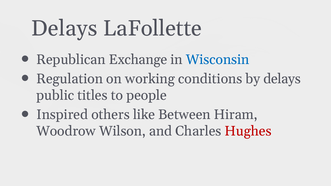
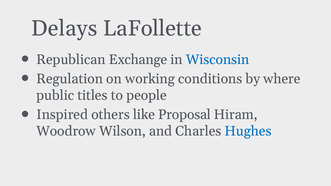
by delays: delays -> where
Between: Between -> Proposal
Hughes colour: red -> blue
